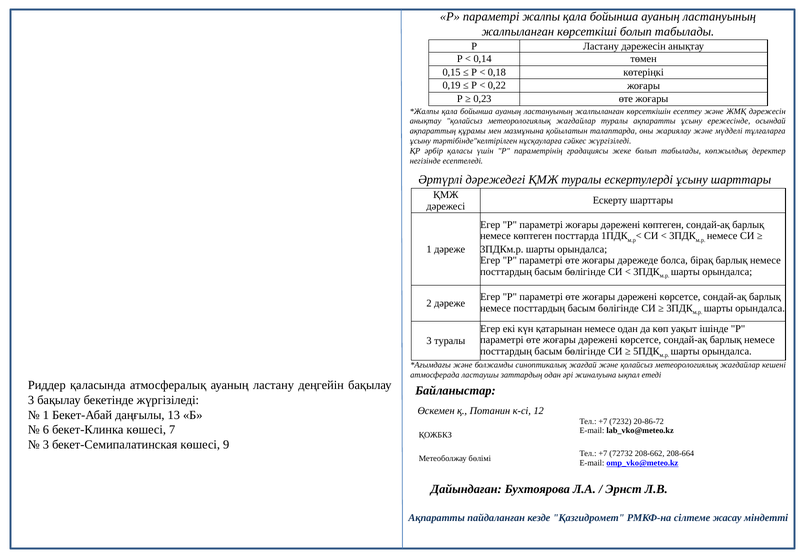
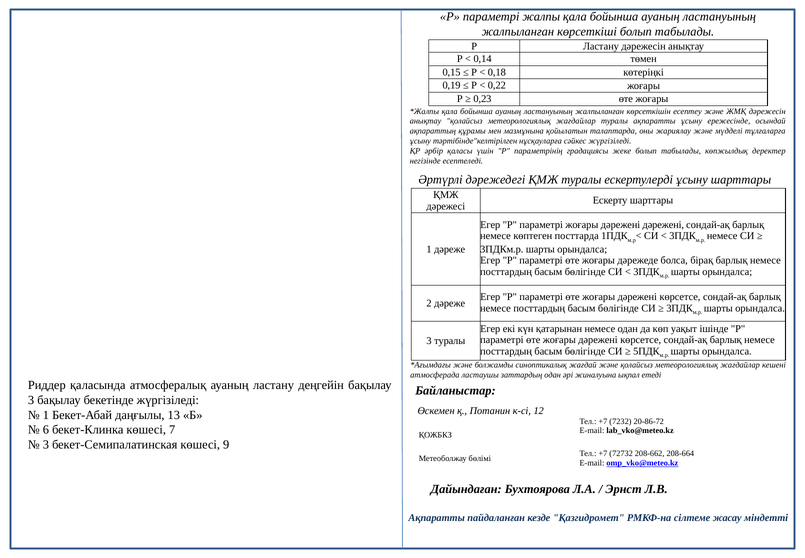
дәрежені көптеген: көптеген -> дәрежені
